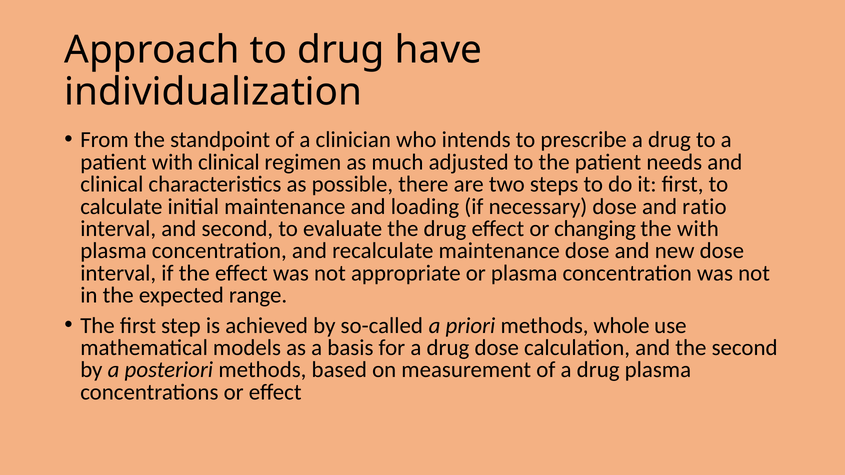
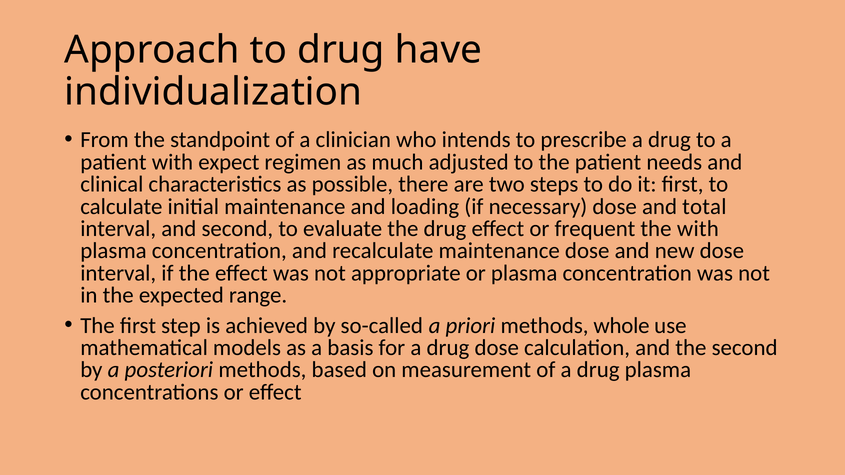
with clinical: clinical -> expect
ratio: ratio -> total
changing: changing -> frequent
